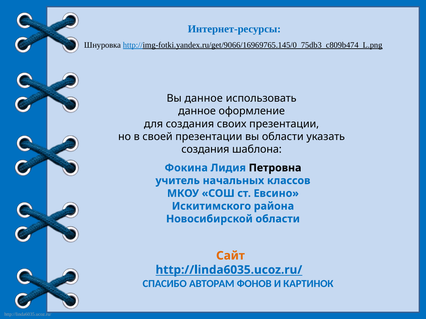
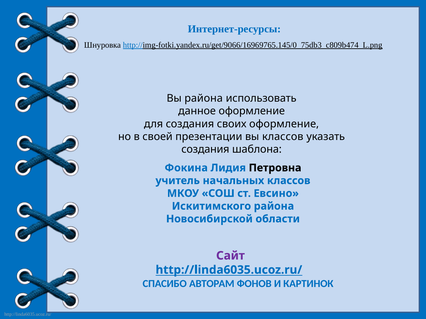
Вы данное: данное -> района
своих презентации: презентации -> оформление
вы области: области -> классов
Сайт colour: orange -> purple
